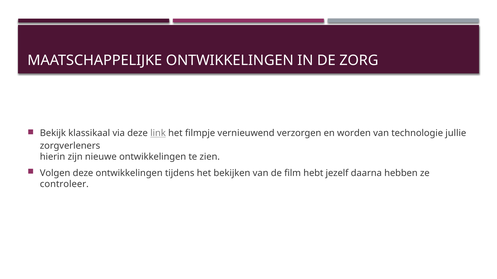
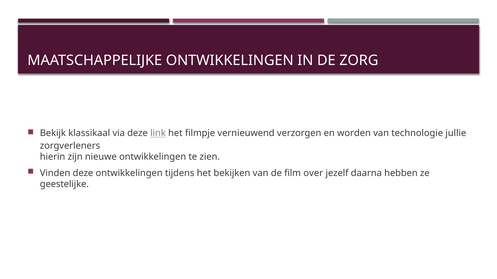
Volgen: Volgen -> Vinden
hebt: hebt -> over
controleer: controleer -> geestelijke
